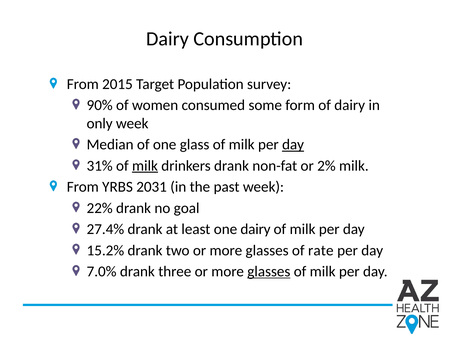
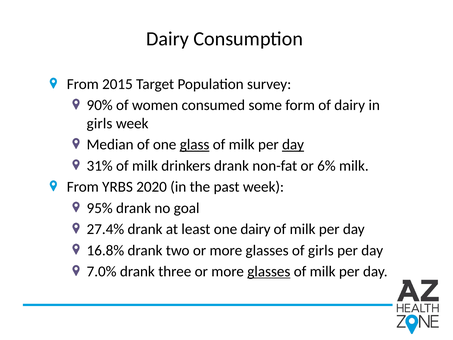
only at (100, 123): only -> girls
glass underline: none -> present
milk at (145, 166) underline: present -> none
2%: 2% -> 6%
2031: 2031 -> 2020
22%: 22% -> 95%
15.2%: 15.2% -> 16.8%
of rate: rate -> girls
